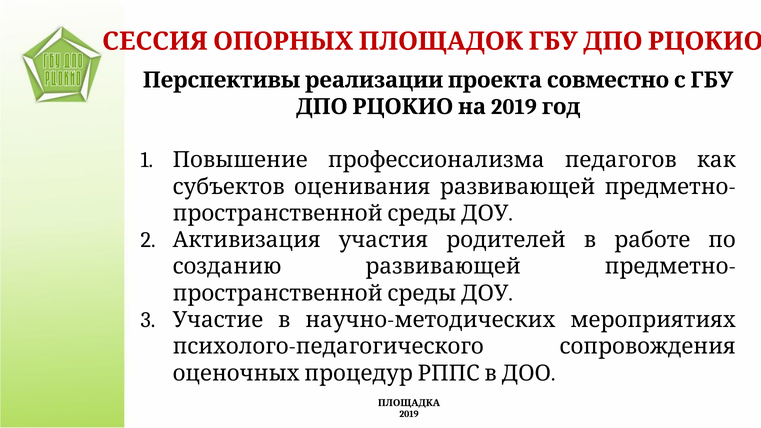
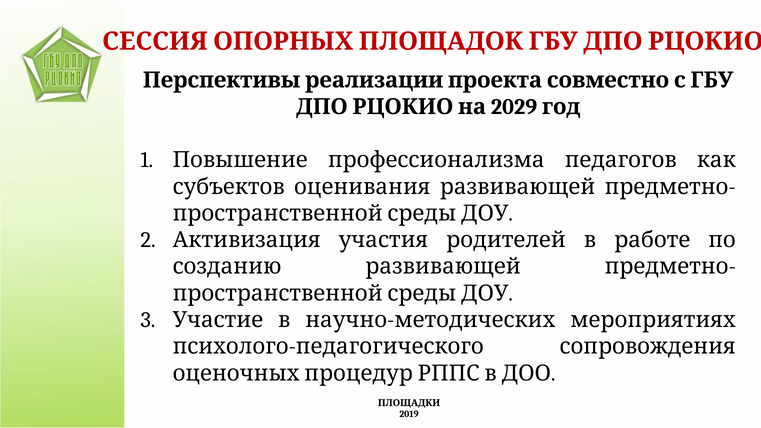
2019 at (514, 107): 2019 -> 2029
ПЛОЩАДКА: ПЛОЩАДКА -> ПЛОЩАДКИ
